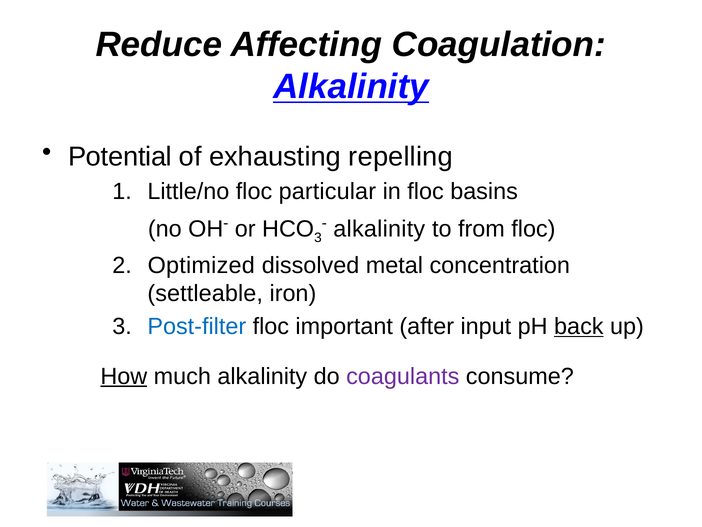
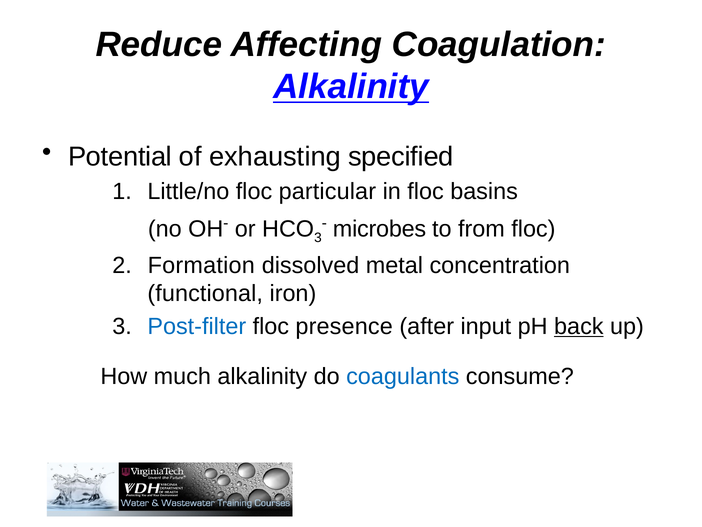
repelling: repelling -> specified
alkalinity at (379, 229): alkalinity -> microbes
Optimized: Optimized -> Formation
settleable: settleable -> functional
important: important -> presence
How underline: present -> none
coagulants colour: purple -> blue
